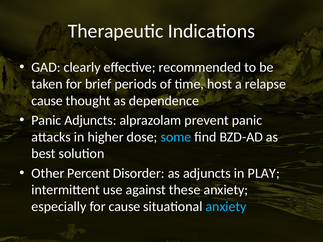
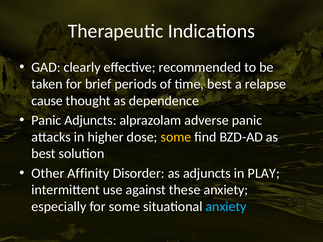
time host: host -> best
prevent: prevent -> adverse
some at (176, 137) colour: light blue -> yellow
Percent: Percent -> Affinity
for cause: cause -> some
